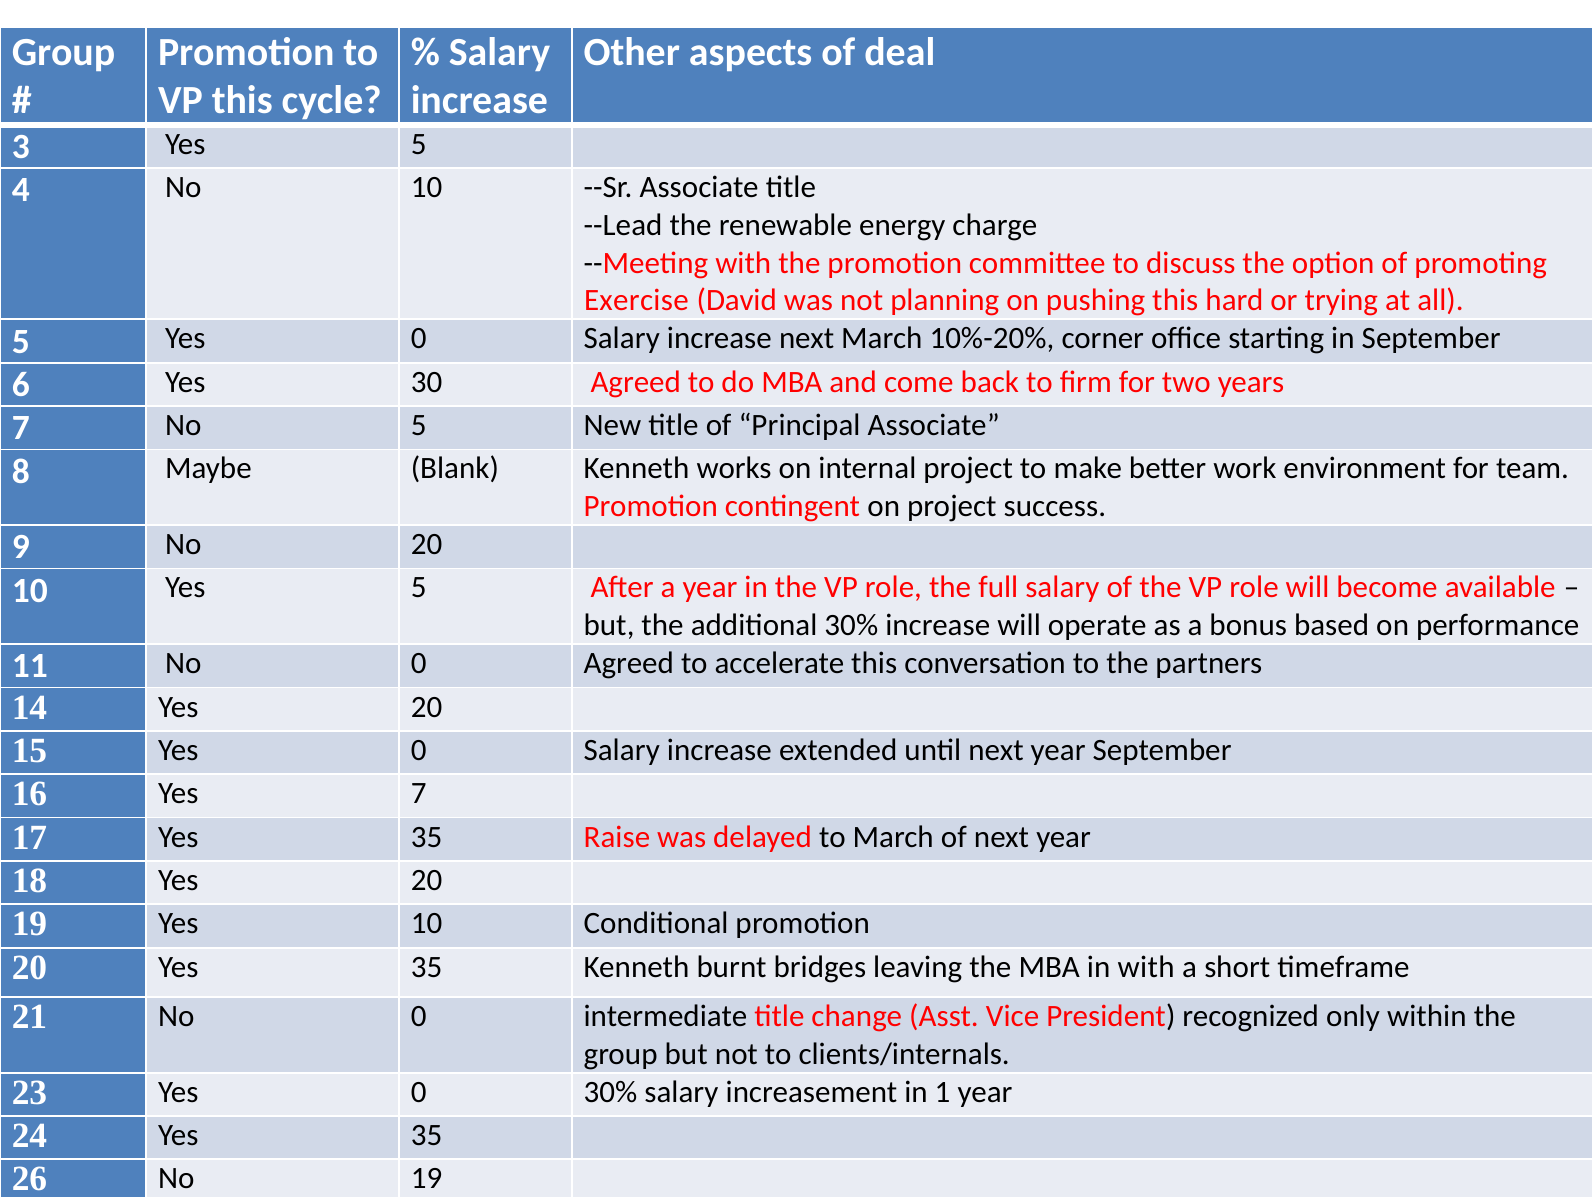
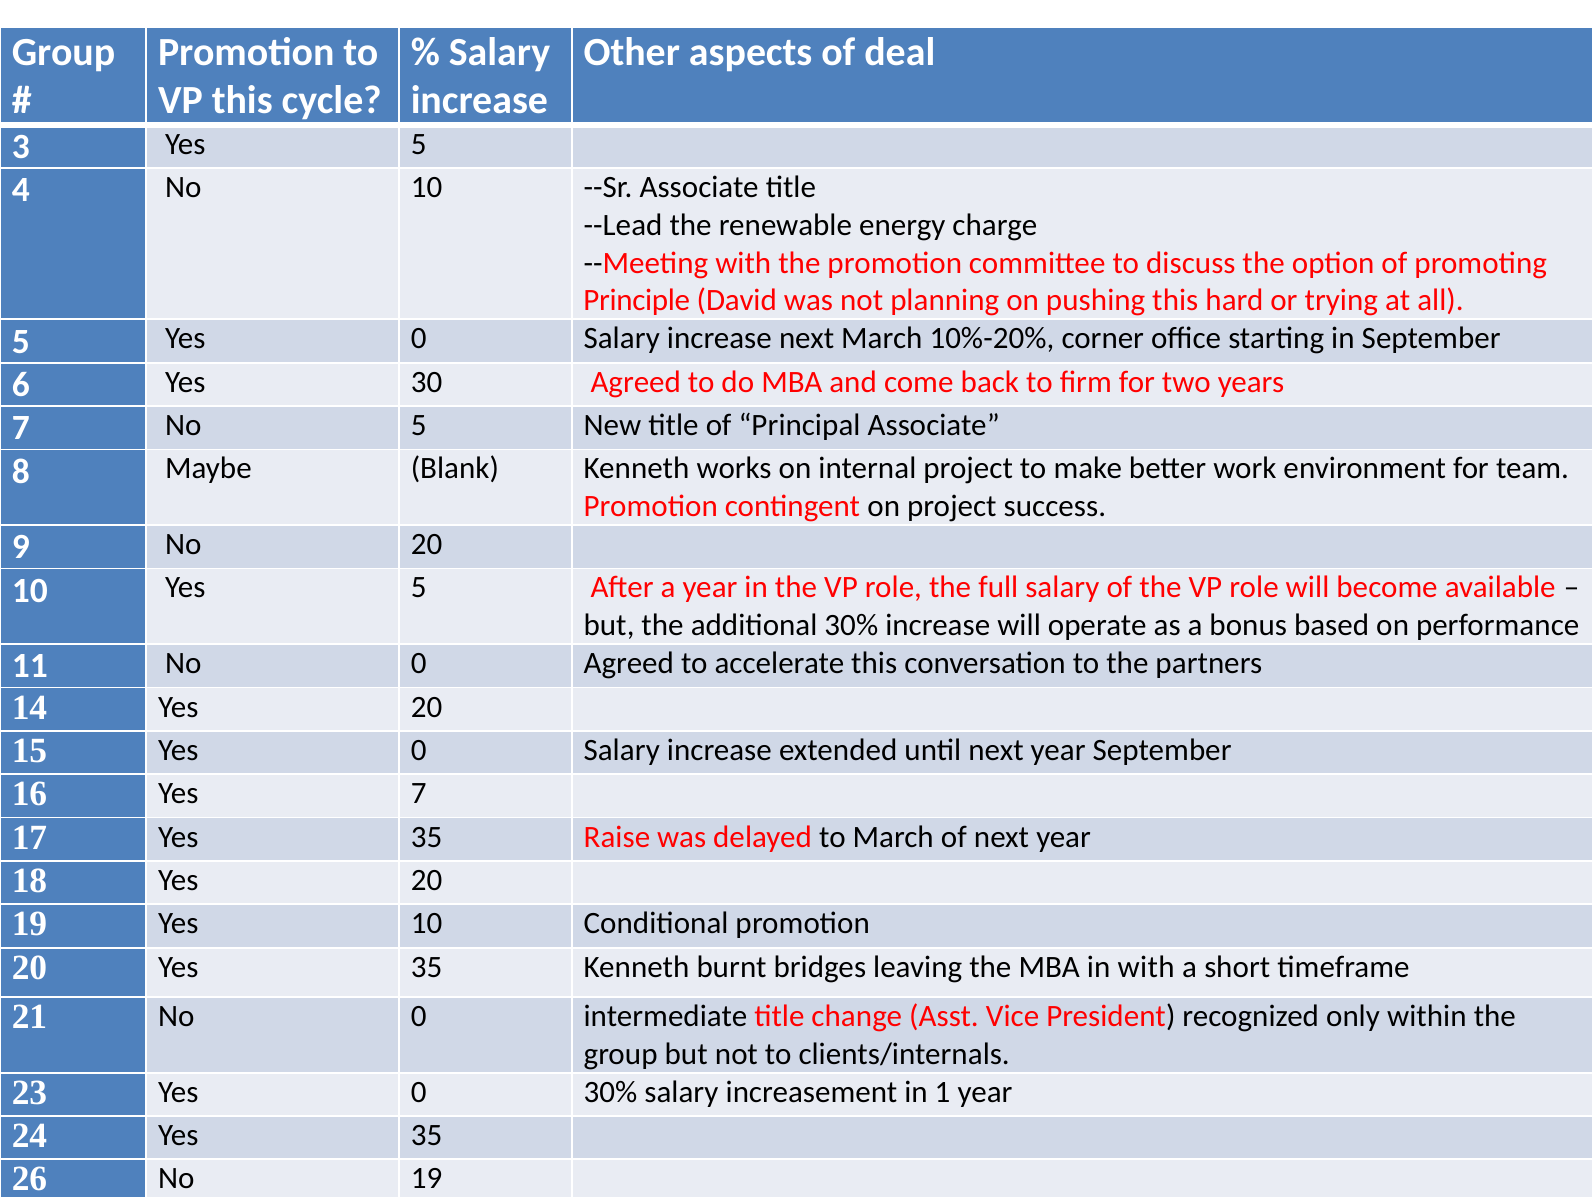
Exercise: Exercise -> Principle
